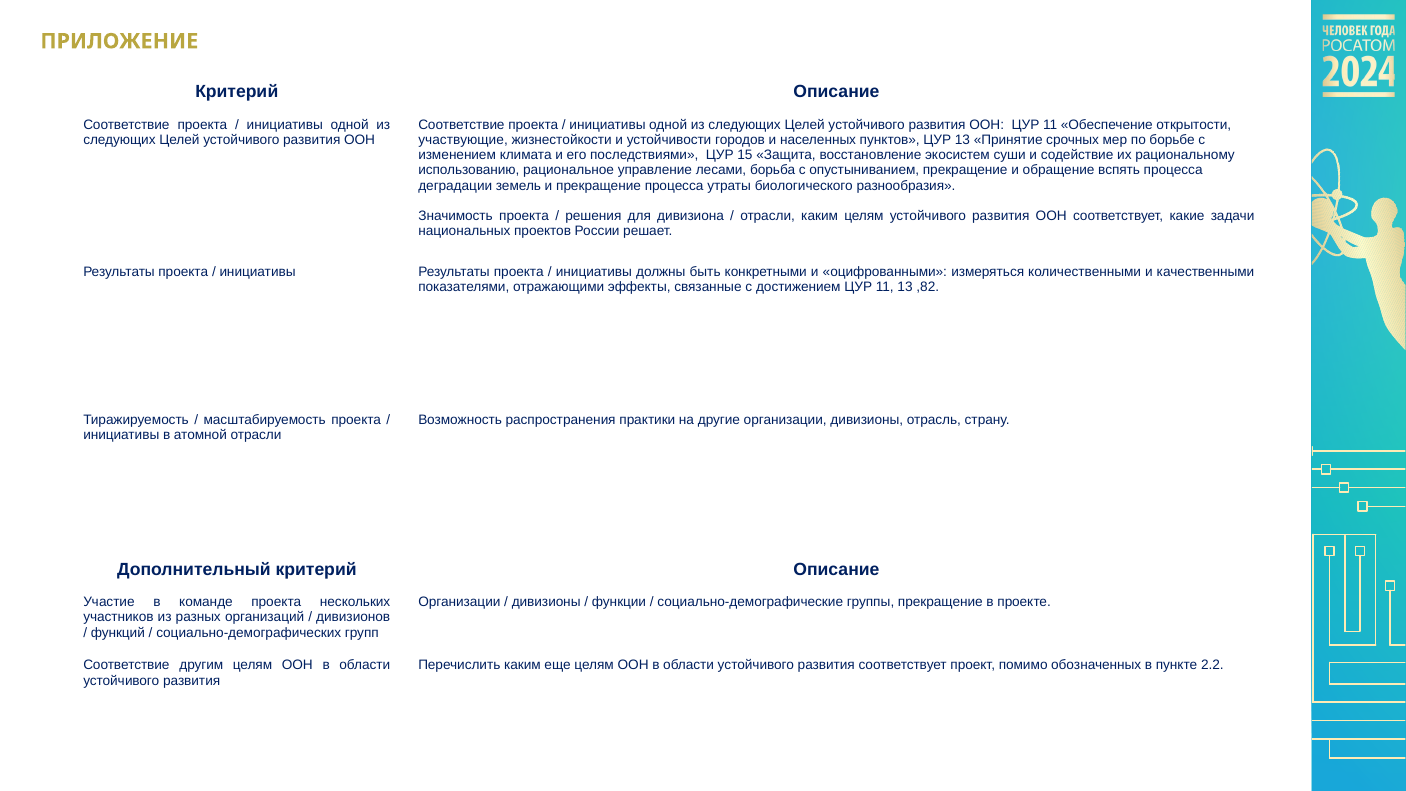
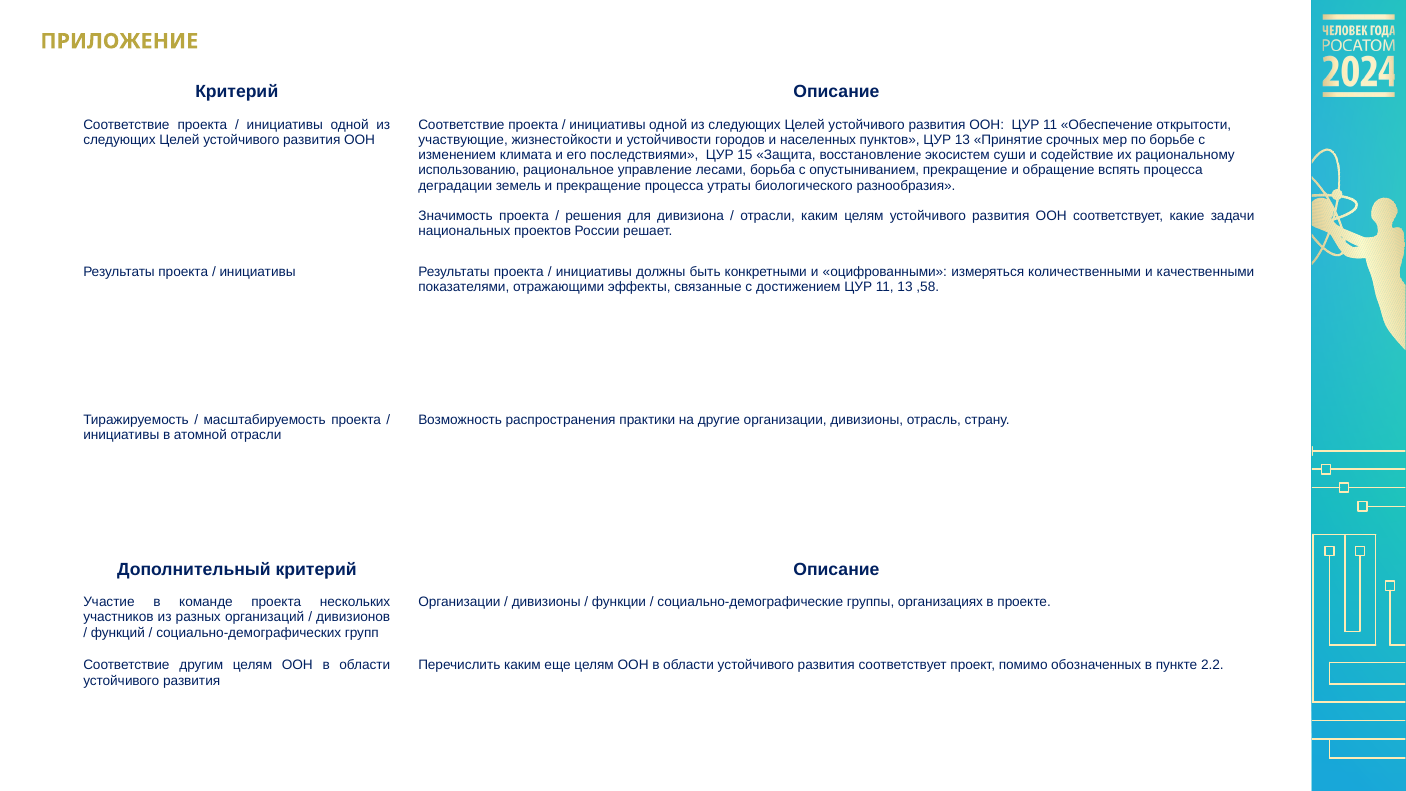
,82: ,82 -> ,58
группы прекращение: прекращение -> организациях
